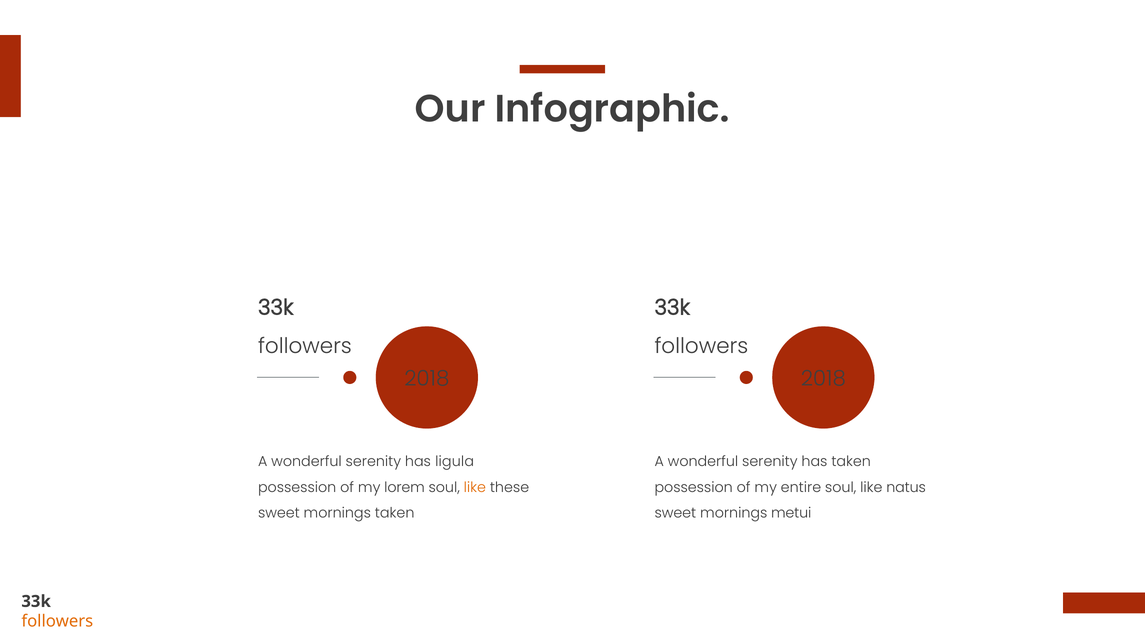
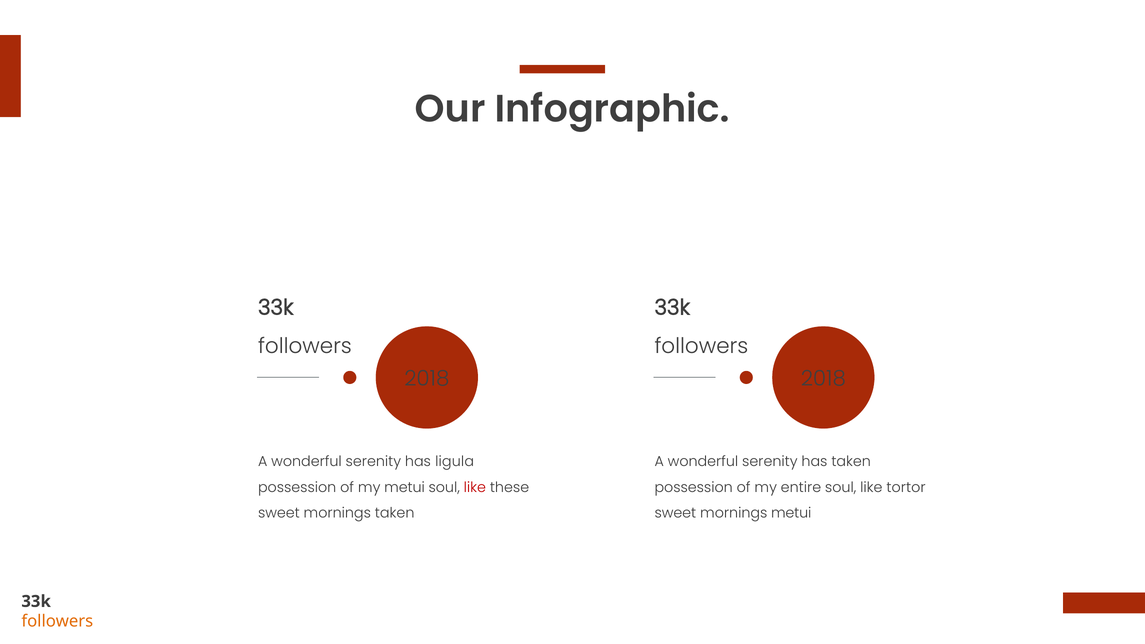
my lorem: lorem -> metui
like at (475, 487) colour: orange -> red
natus: natus -> tortor
